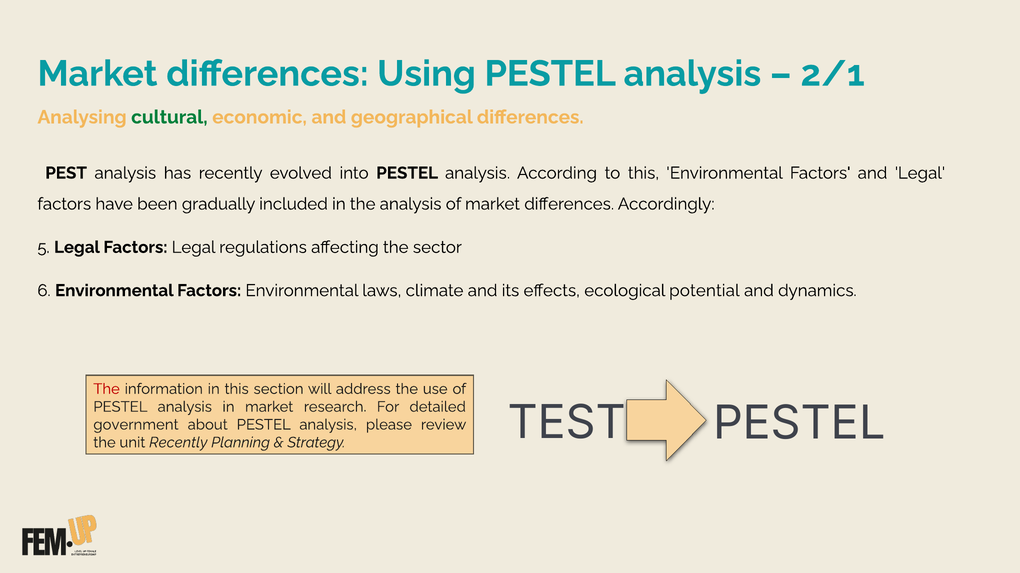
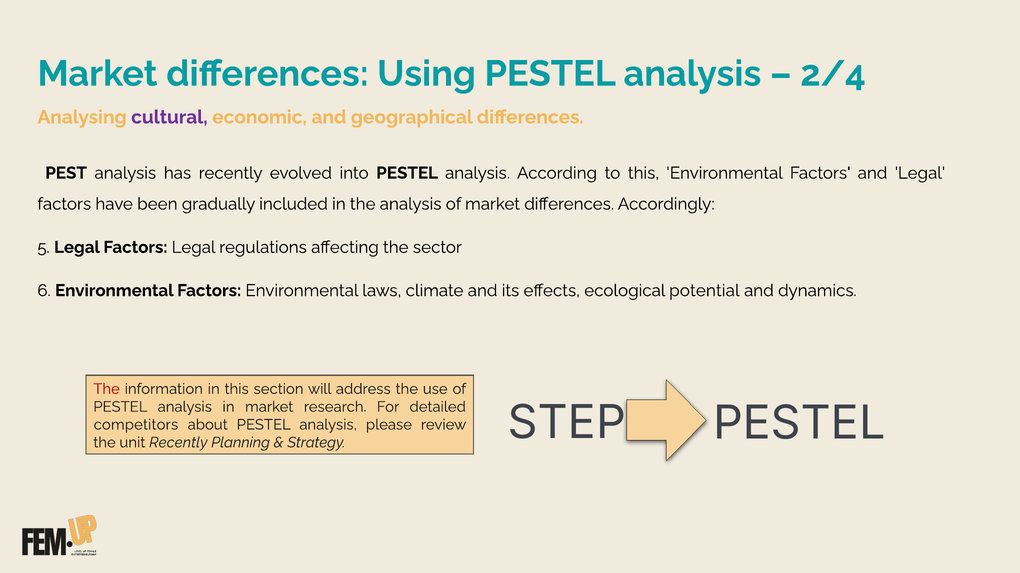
2/1: 2/1 -> 2/4
cultural colour: green -> purple
TEST: TEST -> STEP
government: government -> competitors
